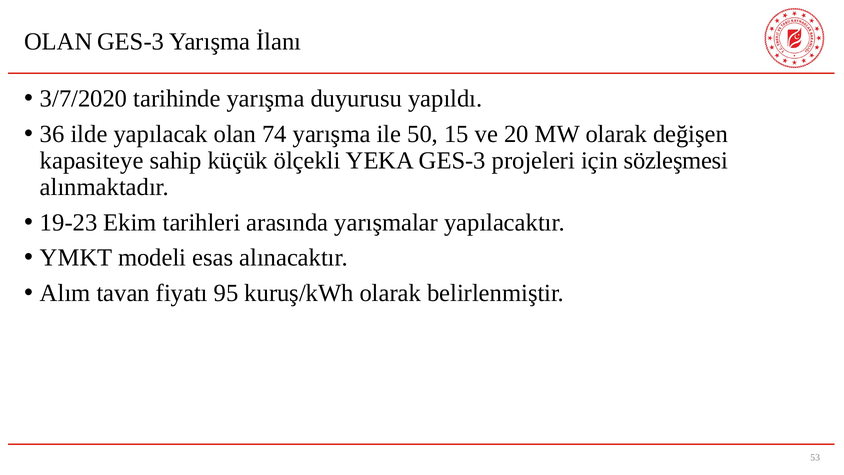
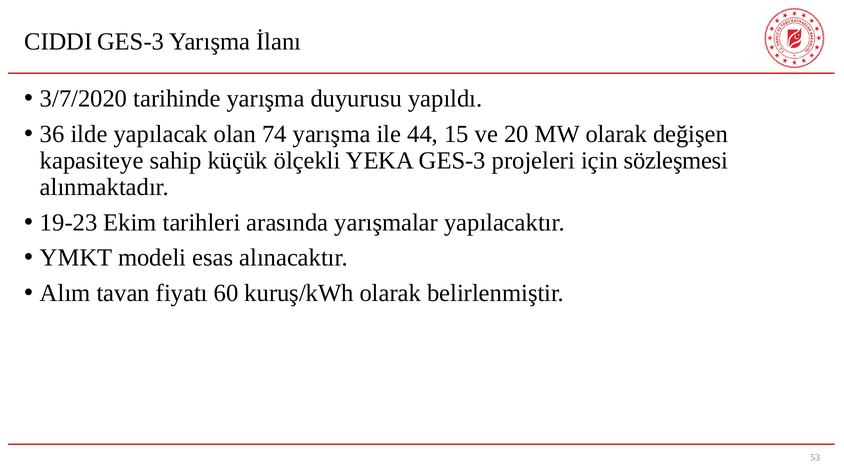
OLAN at (58, 42): OLAN -> CIDDI
50: 50 -> 44
95: 95 -> 60
